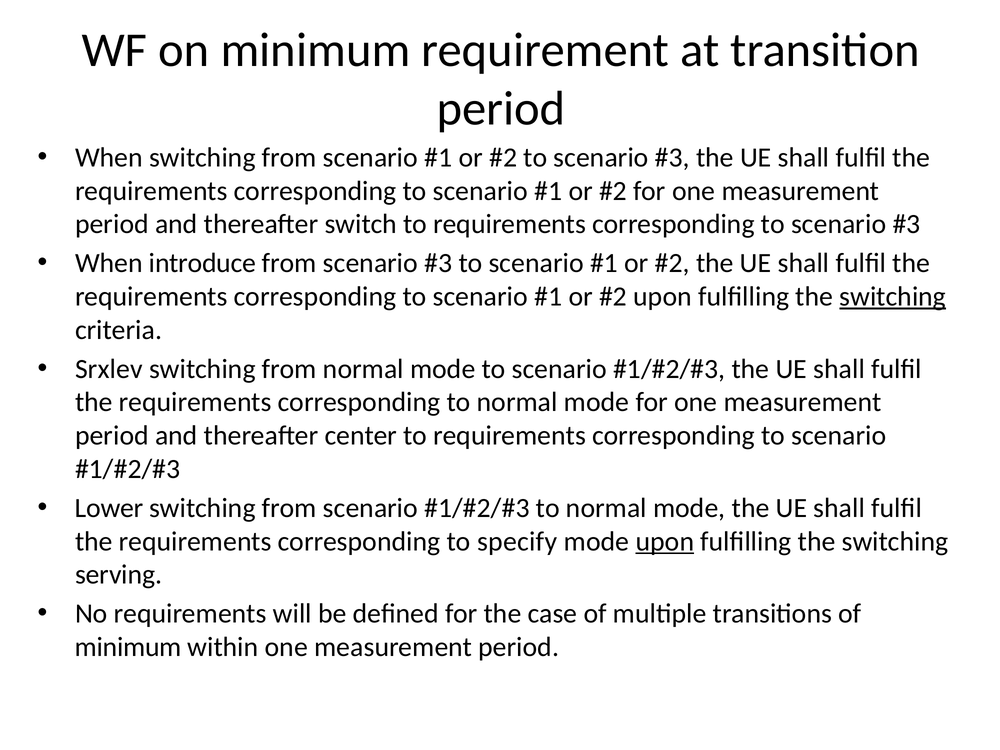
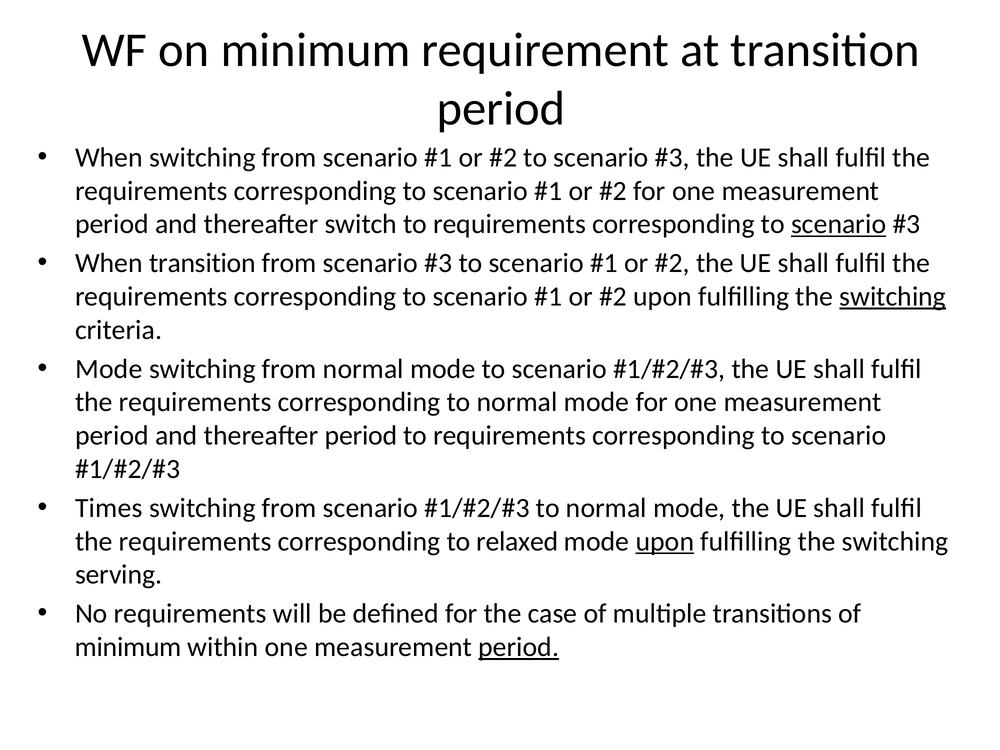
scenario at (839, 224) underline: none -> present
When introduce: introduce -> transition
Srxlev at (109, 369): Srxlev -> Mode
thereafter center: center -> period
Lower: Lower -> Times
specify: specify -> relaxed
period at (519, 647) underline: none -> present
